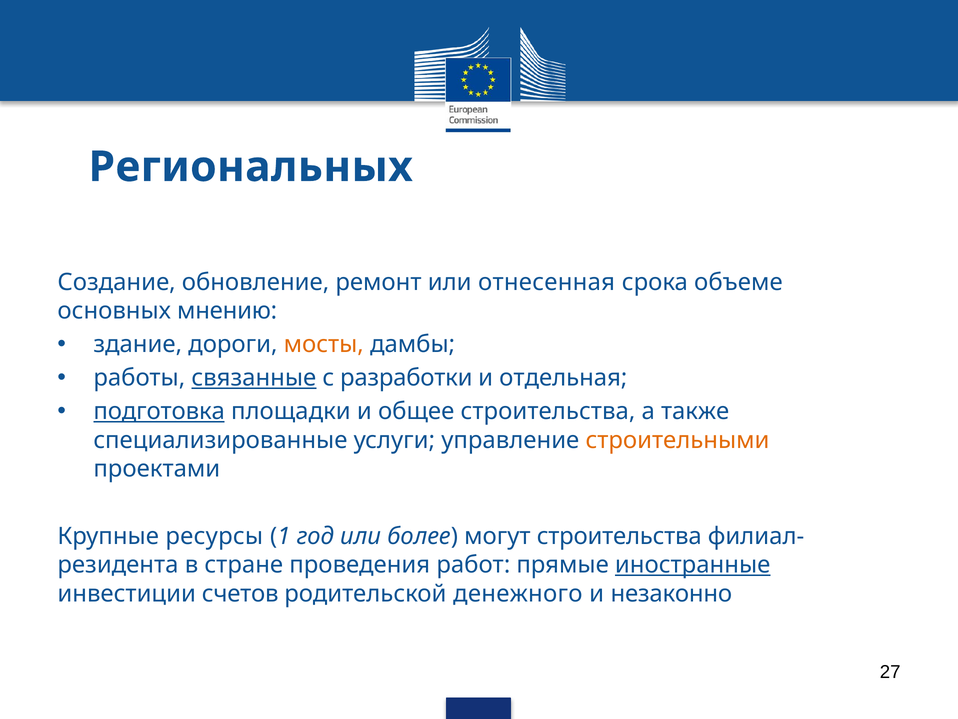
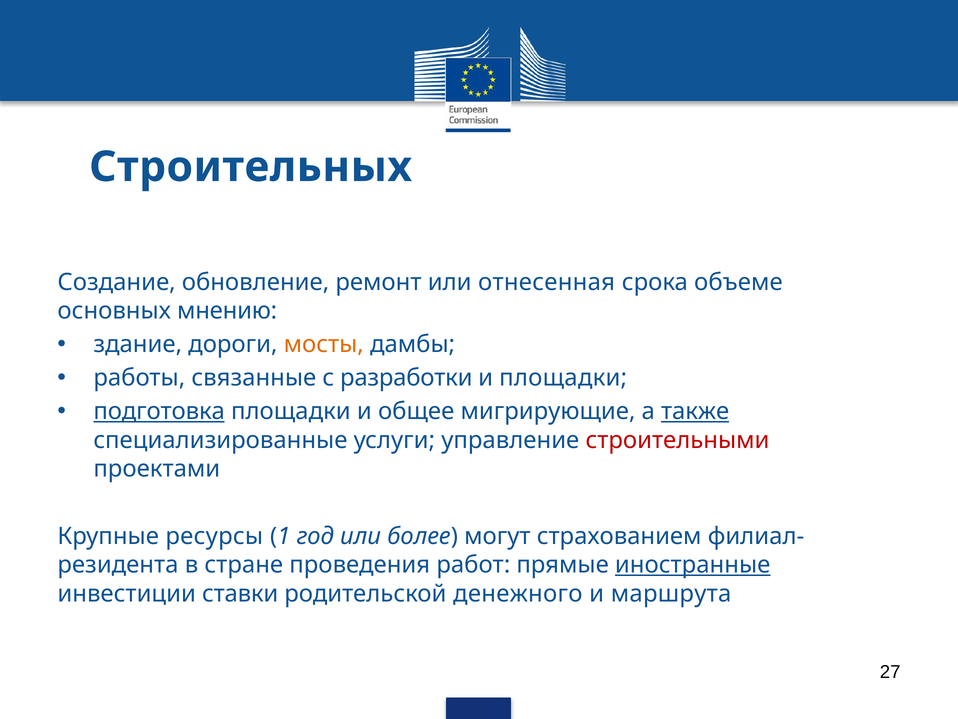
Региональных: Региональных -> Строительных
связанные underline: present -> none
и отдельная: отдельная -> площадки
общее строительства: строительства -> мигрирующие
также underline: none -> present
строительными colour: orange -> red
могут строительства: строительства -> страхованием
счетов: счетов -> ставки
незаконно: незаконно -> маршрута
